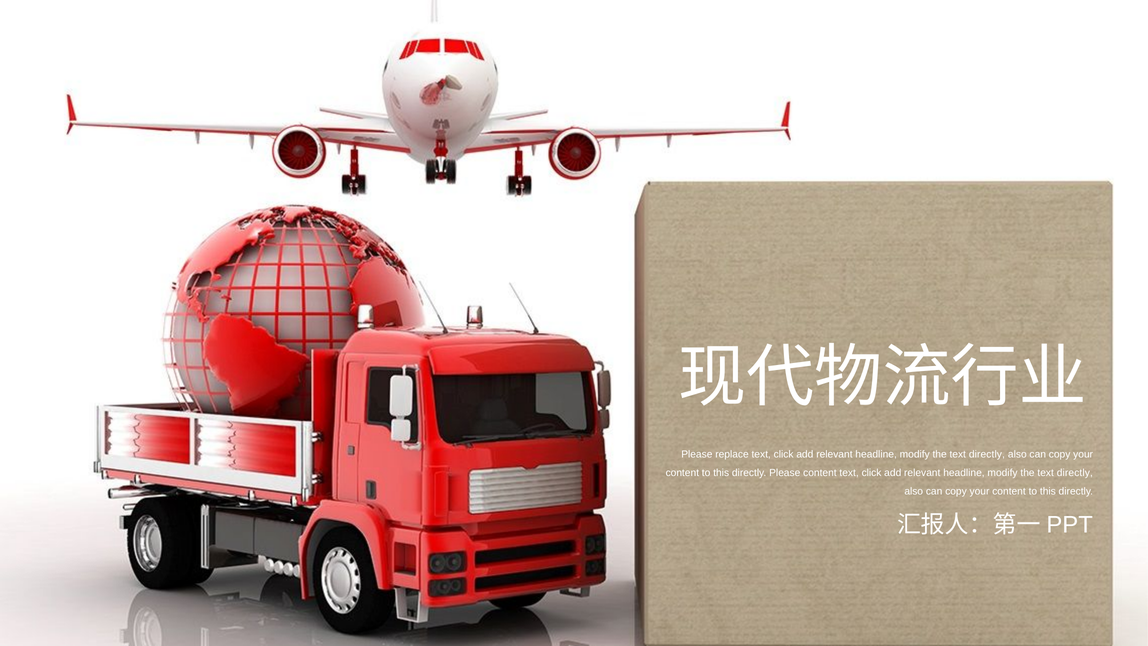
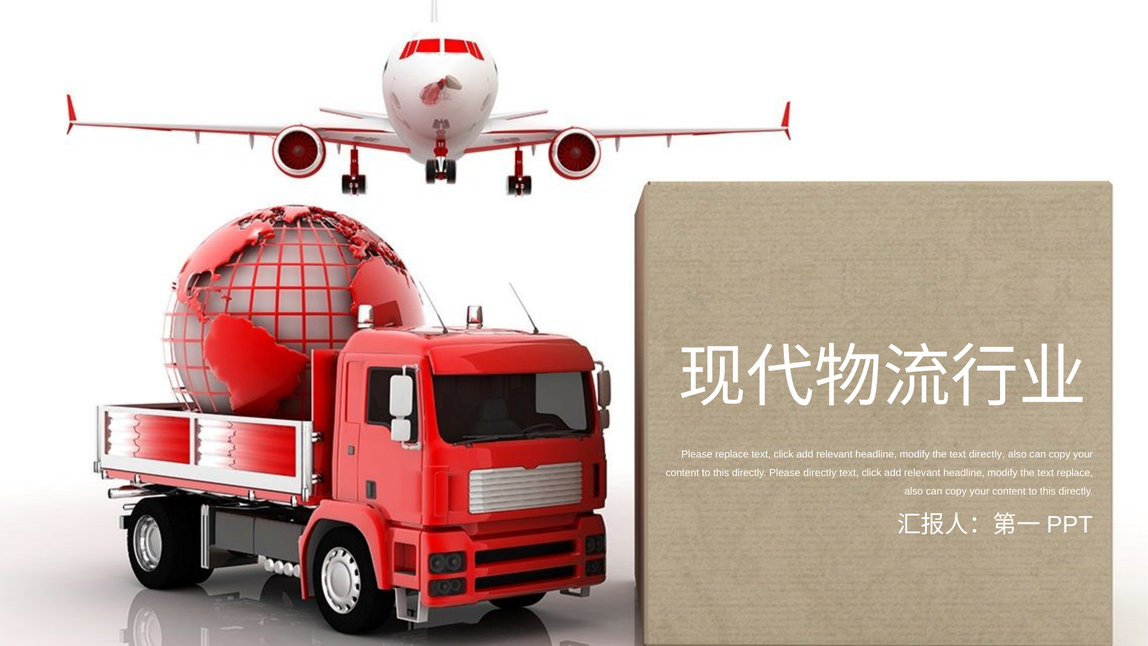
Please content: content -> directly
directly at (1075, 473): directly -> replace
